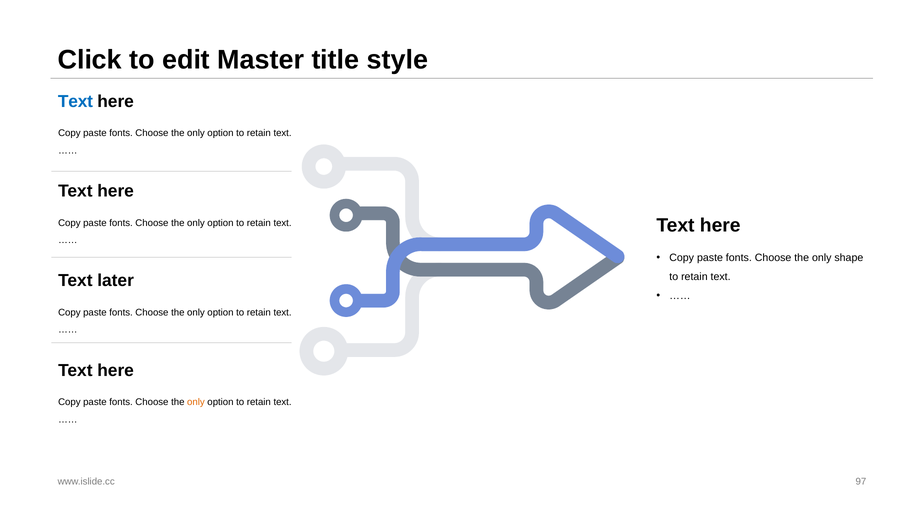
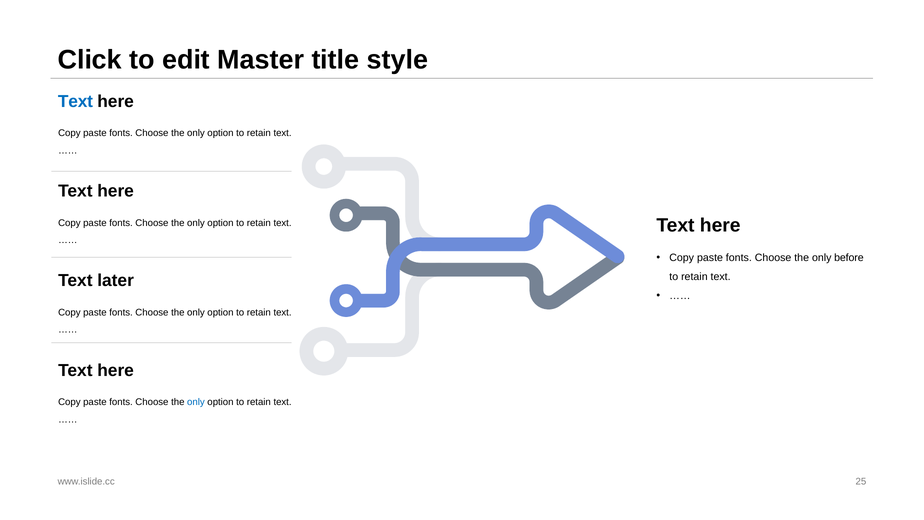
shape: shape -> before
only at (196, 402) colour: orange -> blue
97: 97 -> 25
